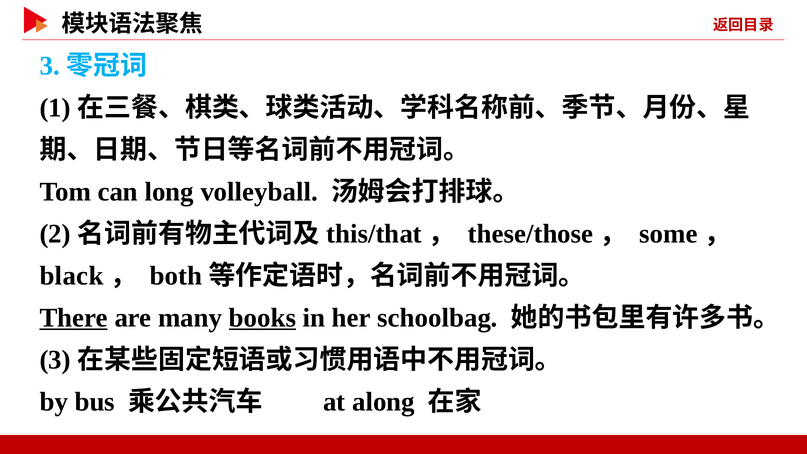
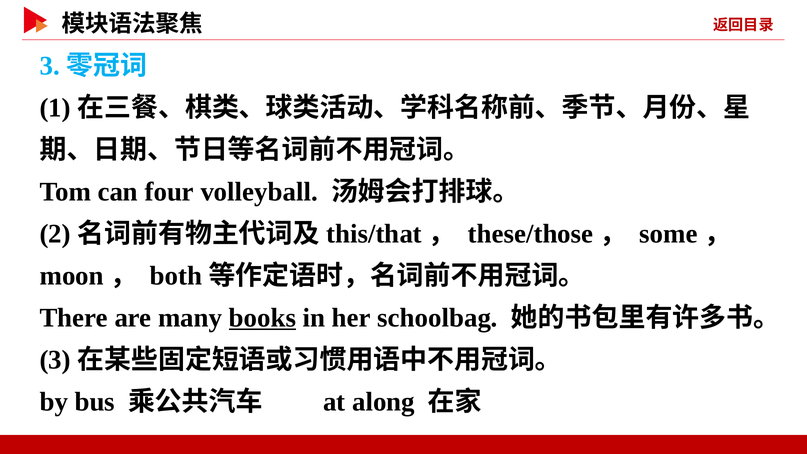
long: long -> four
black: black -> moon
There underline: present -> none
